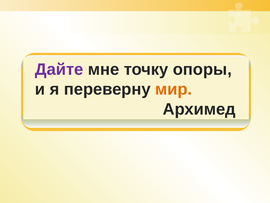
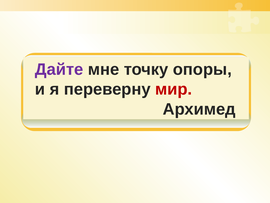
мир colour: orange -> red
